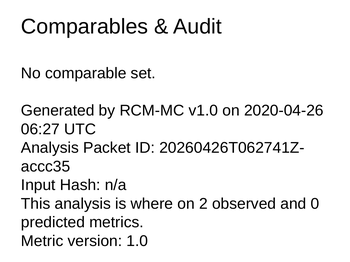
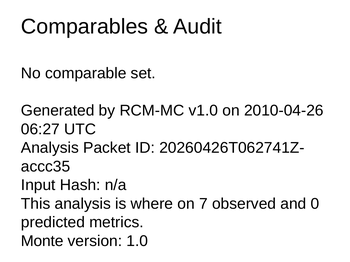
2020-04-26: 2020-04-26 -> 2010-04-26
2: 2 -> 7
Metric: Metric -> Monte
